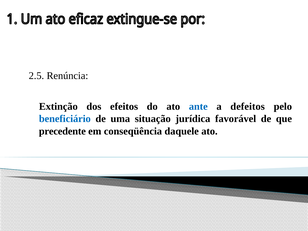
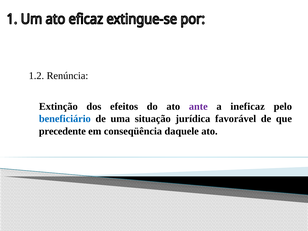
2.5: 2.5 -> 1.2
ante colour: blue -> purple
defeitos: defeitos -> ineficaz
